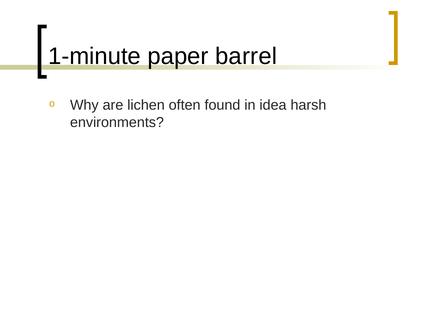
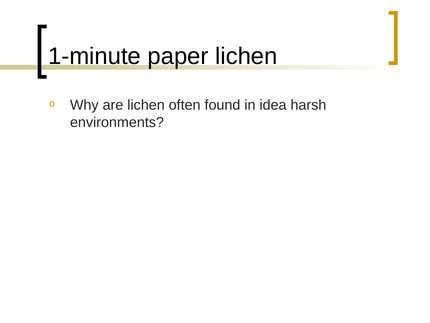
paper barrel: barrel -> lichen
